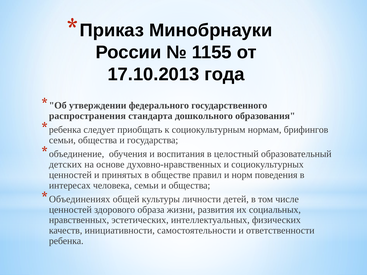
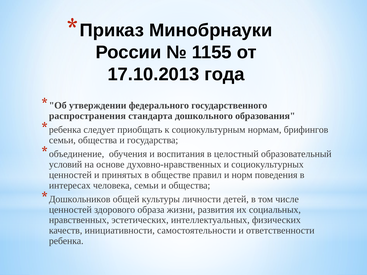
детских: детских -> условий
Объединениях: Объединениях -> Дошкольников
